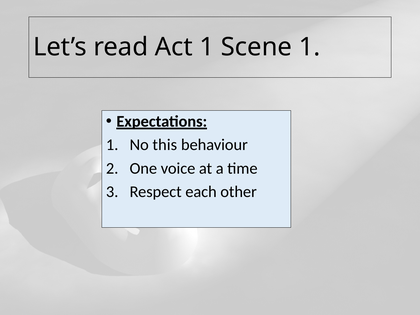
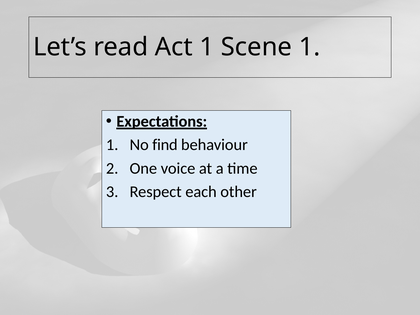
this: this -> find
